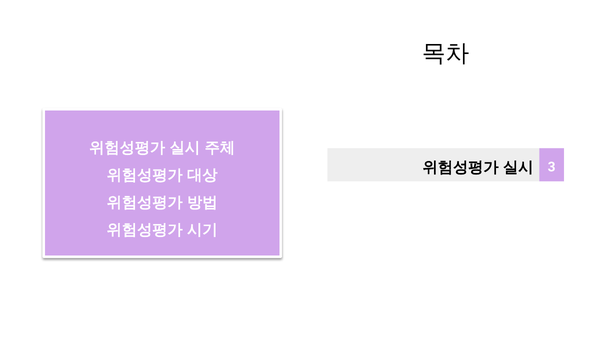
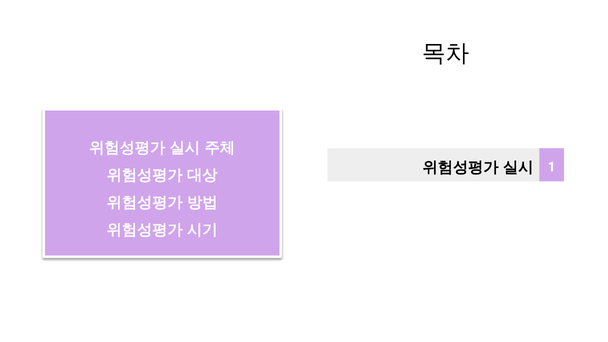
3: 3 -> 1
